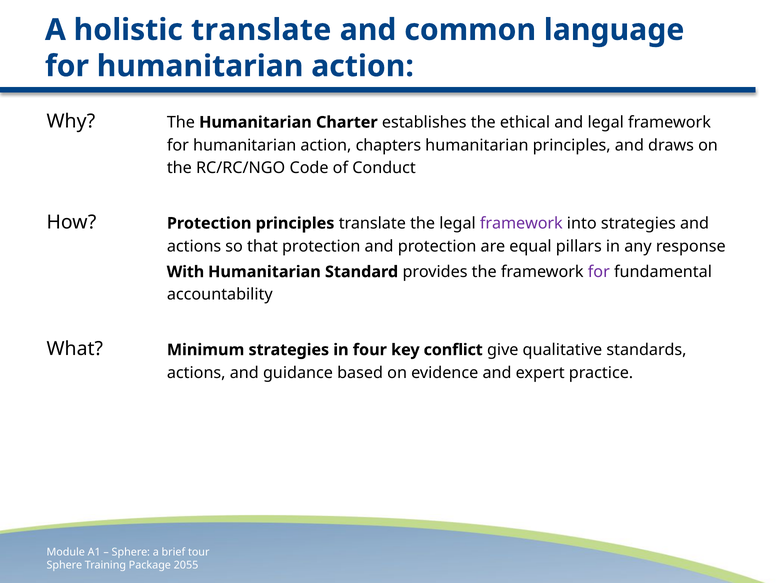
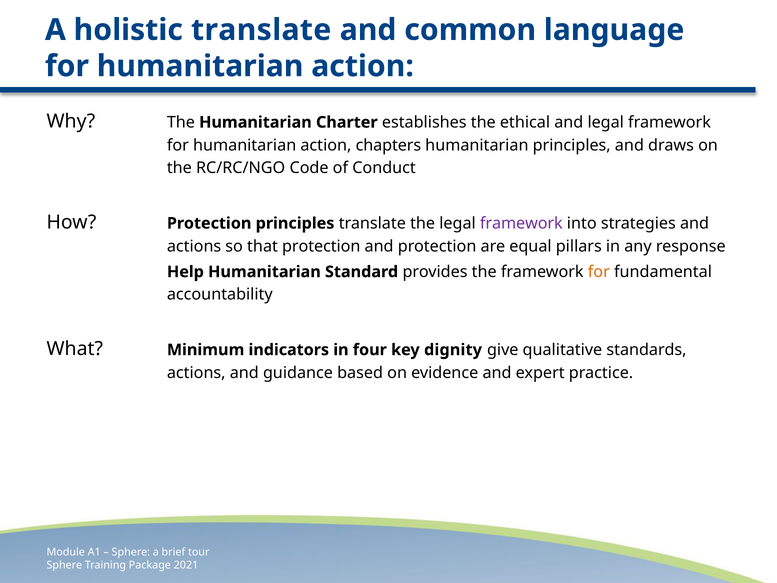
With: With -> Help
for at (599, 272) colour: purple -> orange
Minimum strategies: strategies -> indicators
conflict: conflict -> dignity
2055: 2055 -> 2021
